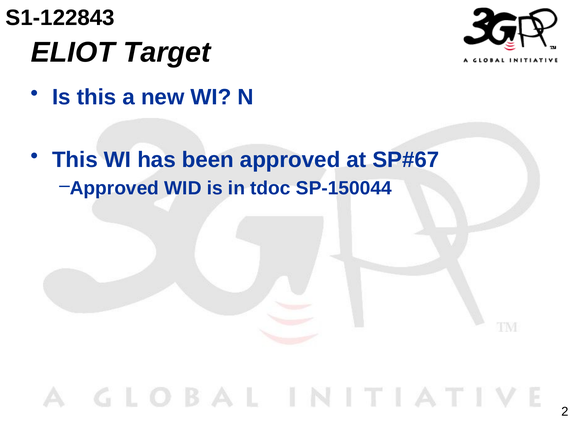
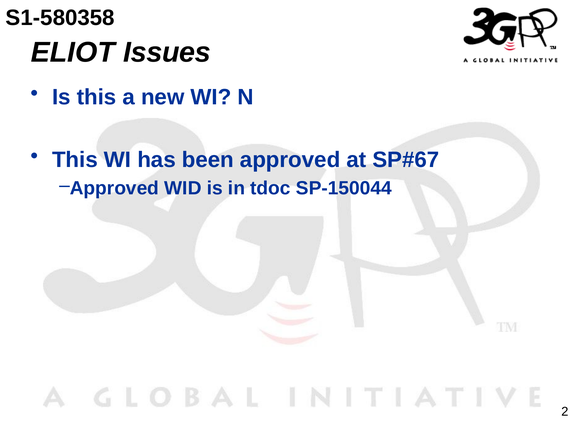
S1-122843: S1-122843 -> S1-580358
Target: Target -> Issues
